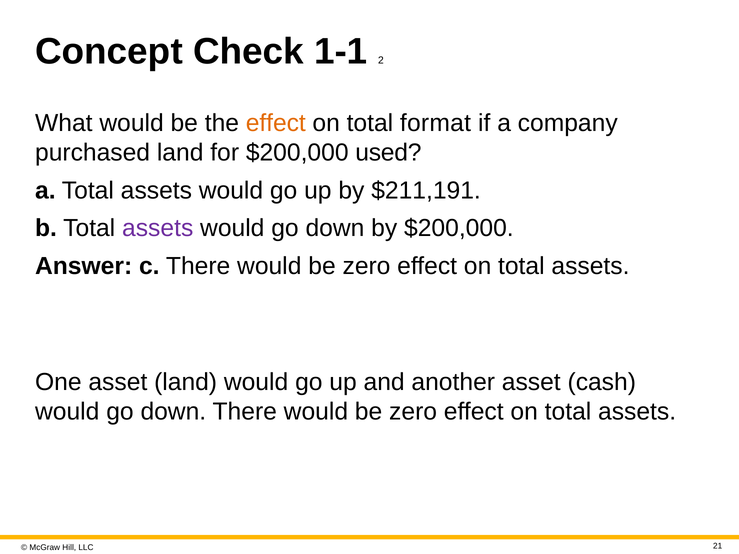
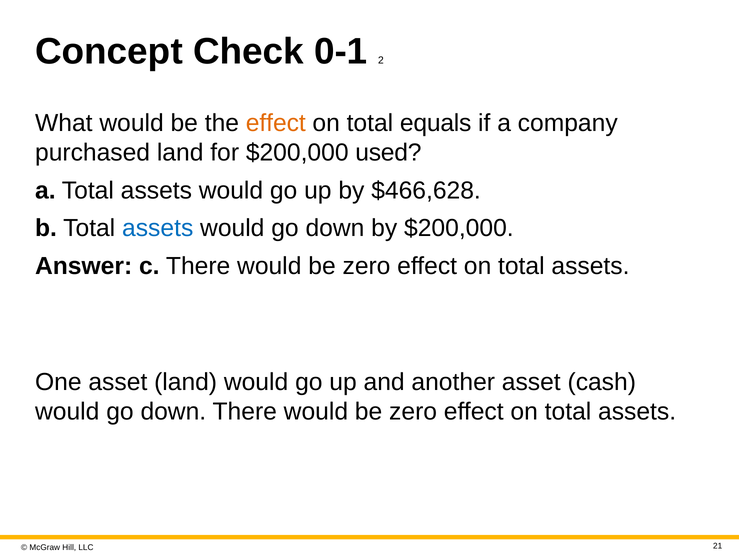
1-1: 1-1 -> 0-1
format: format -> equals
$211,191: $211,191 -> $466,628
assets at (158, 228) colour: purple -> blue
